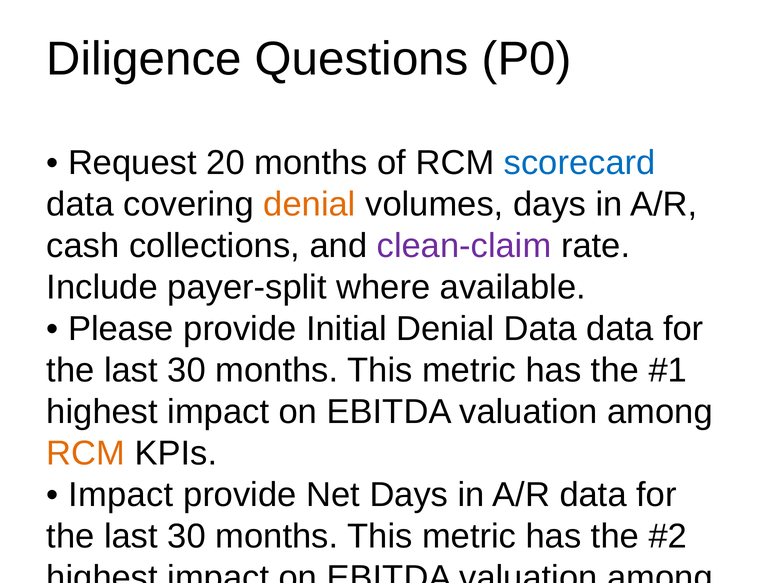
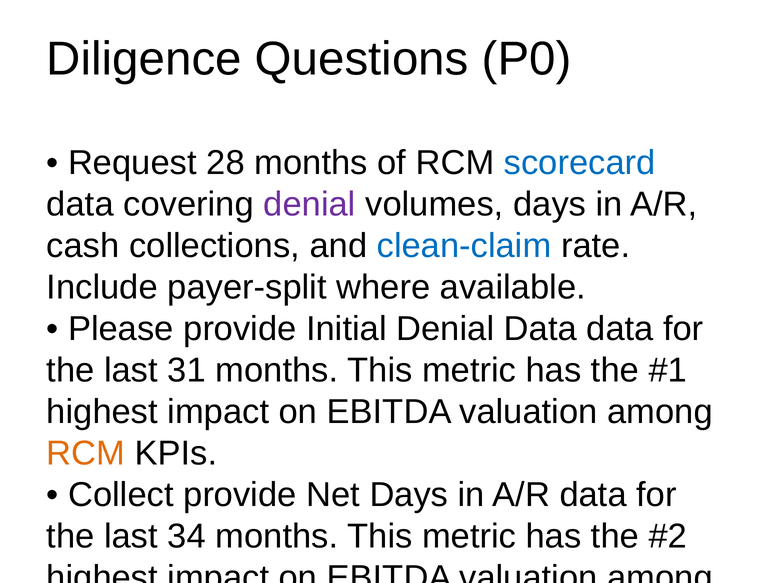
20: 20 -> 28
denial at (310, 204) colour: orange -> purple
clean-claim colour: purple -> blue
30 at (187, 370): 30 -> 31
Impact at (121, 495): Impact -> Collect
30 at (187, 536): 30 -> 34
